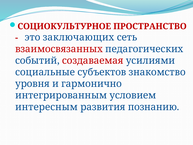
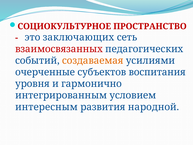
создаваемая colour: red -> orange
социальные: социальные -> очерченные
знакомство: знакомство -> воспитания
познанию: познанию -> народной
